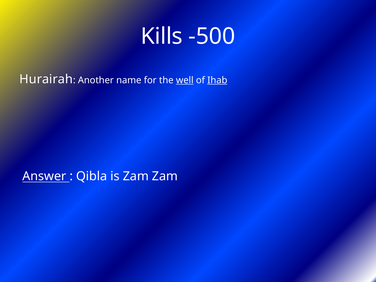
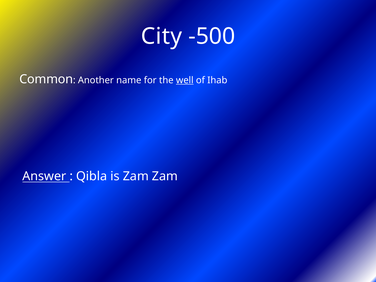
Kills: Kills -> City
Hurairah: Hurairah -> Common
Ihab underline: present -> none
